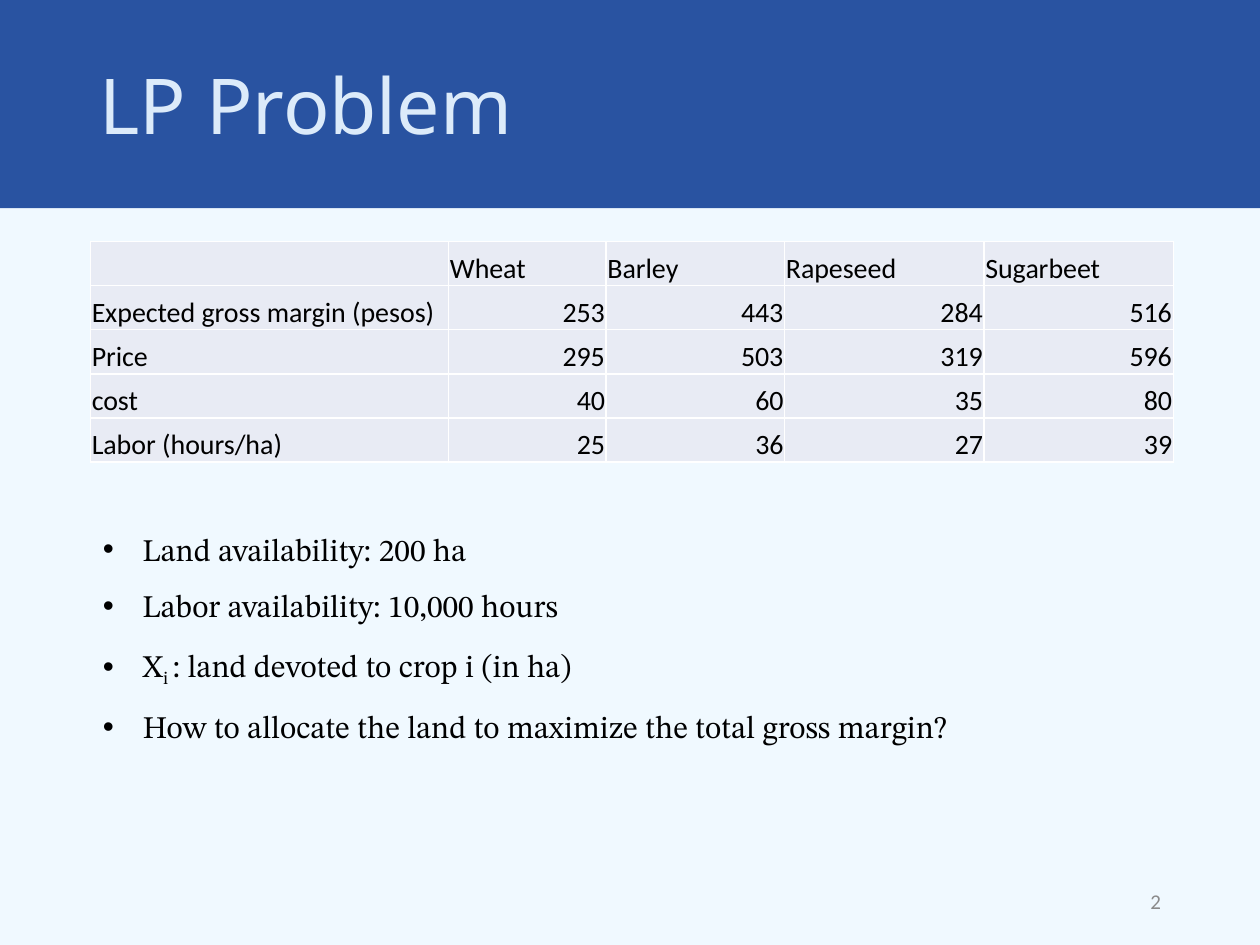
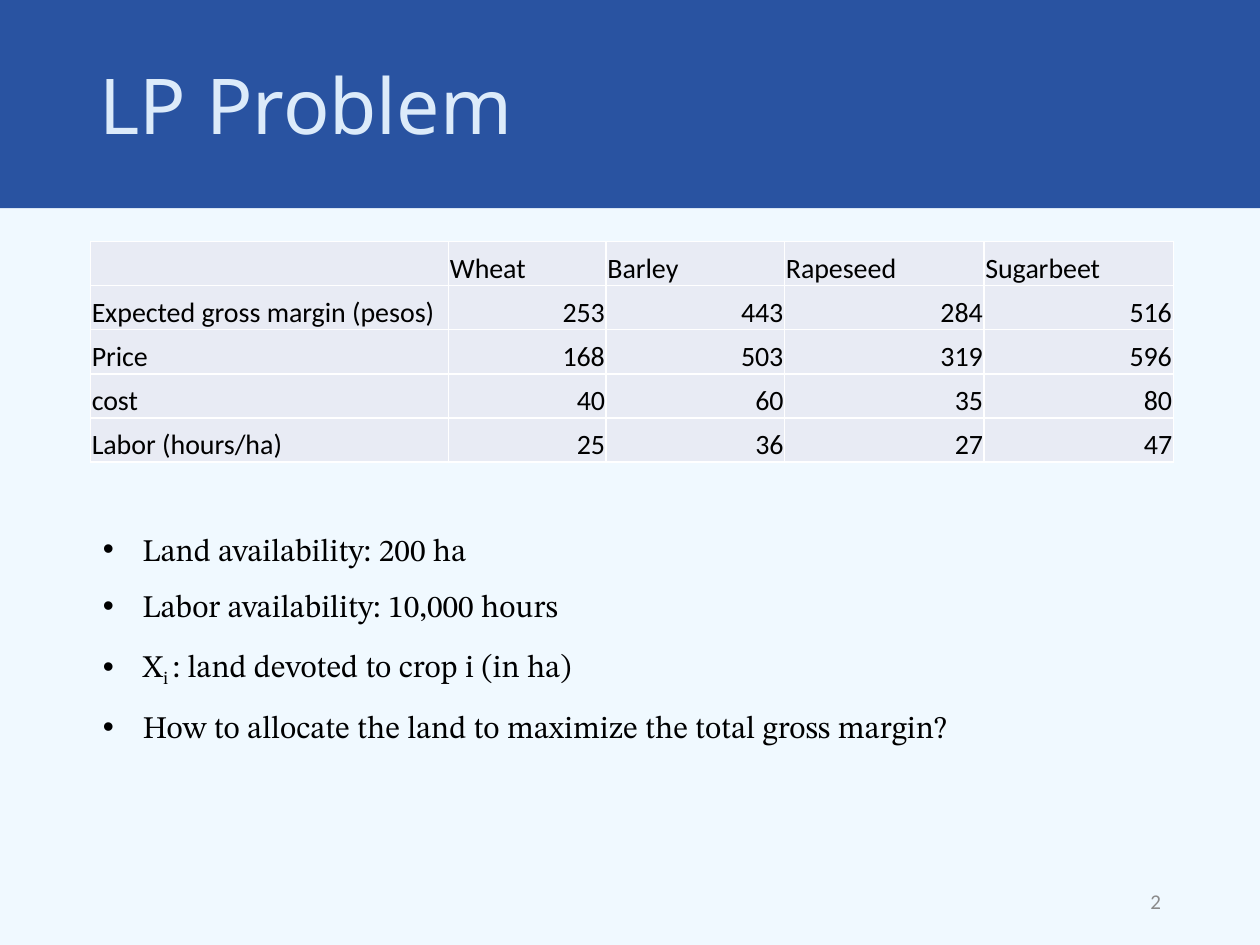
295: 295 -> 168
39: 39 -> 47
